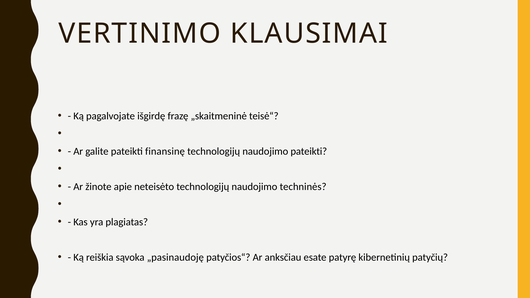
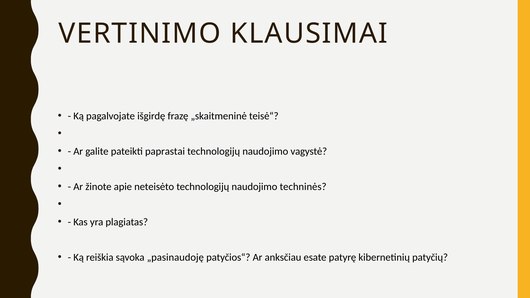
finansinę: finansinę -> paprastai
naudojimo pateikti: pateikti -> vagystė
